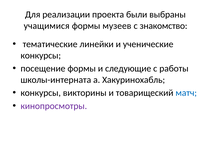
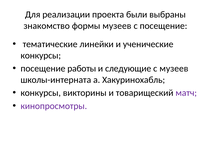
учащимися: учащимися -> знакомство
с знакомство: знакомство -> посещение
посещение формы: формы -> работы
с работы: работы -> музеев
матч colour: blue -> purple
